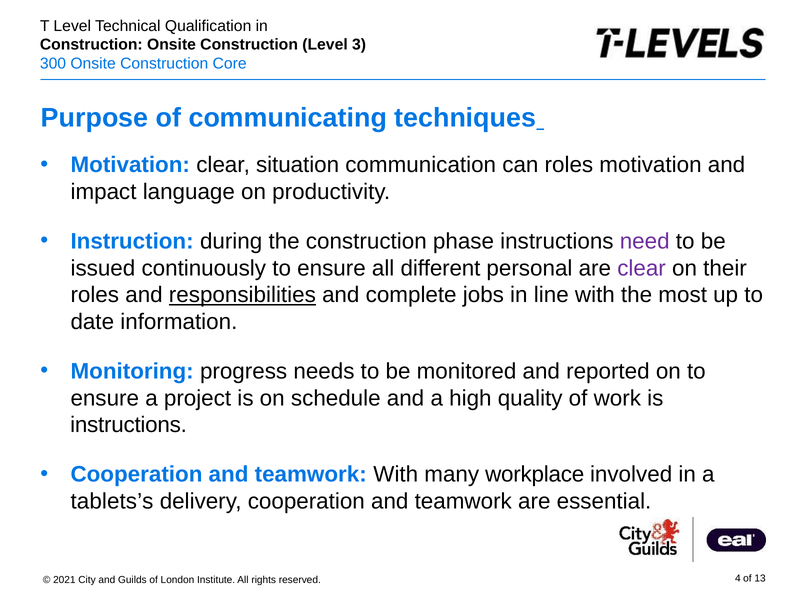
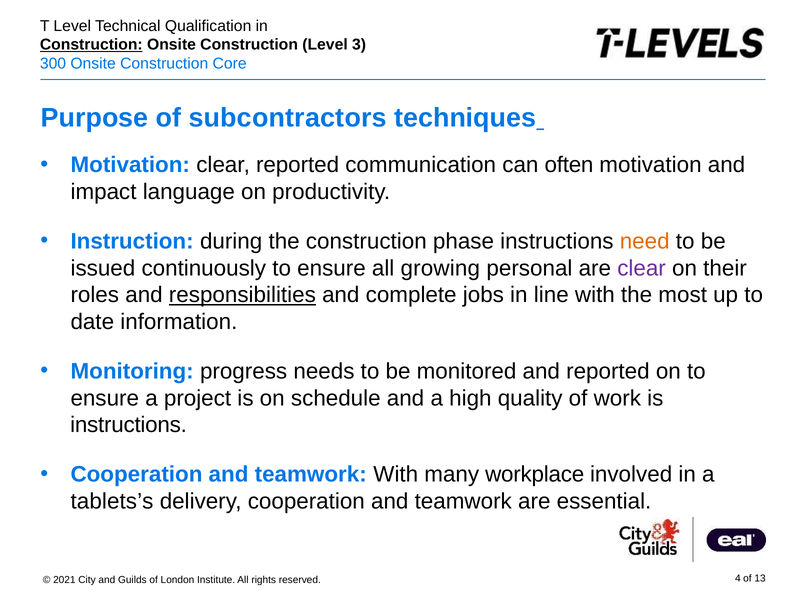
Construction at (91, 45) underline: none -> present
communicating: communicating -> subcontractors
clear situation: situation -> reported
can roles: roles -> often
need colour: purple -> orange
different: different -> growing
